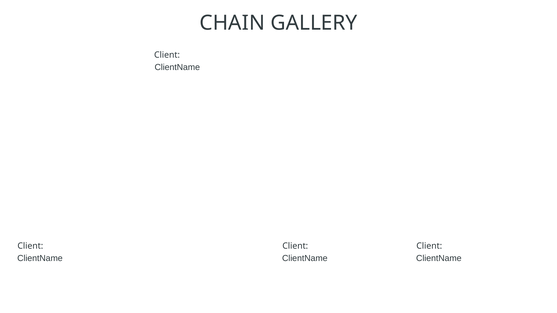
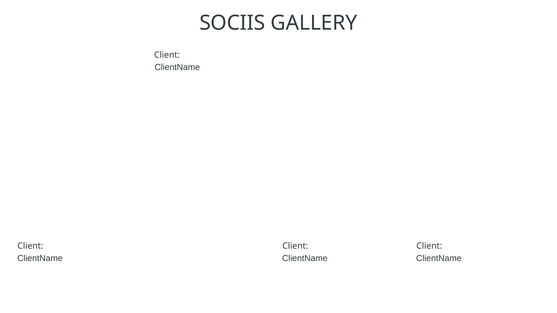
CHAIN: CHAIN -> SOCIIS
